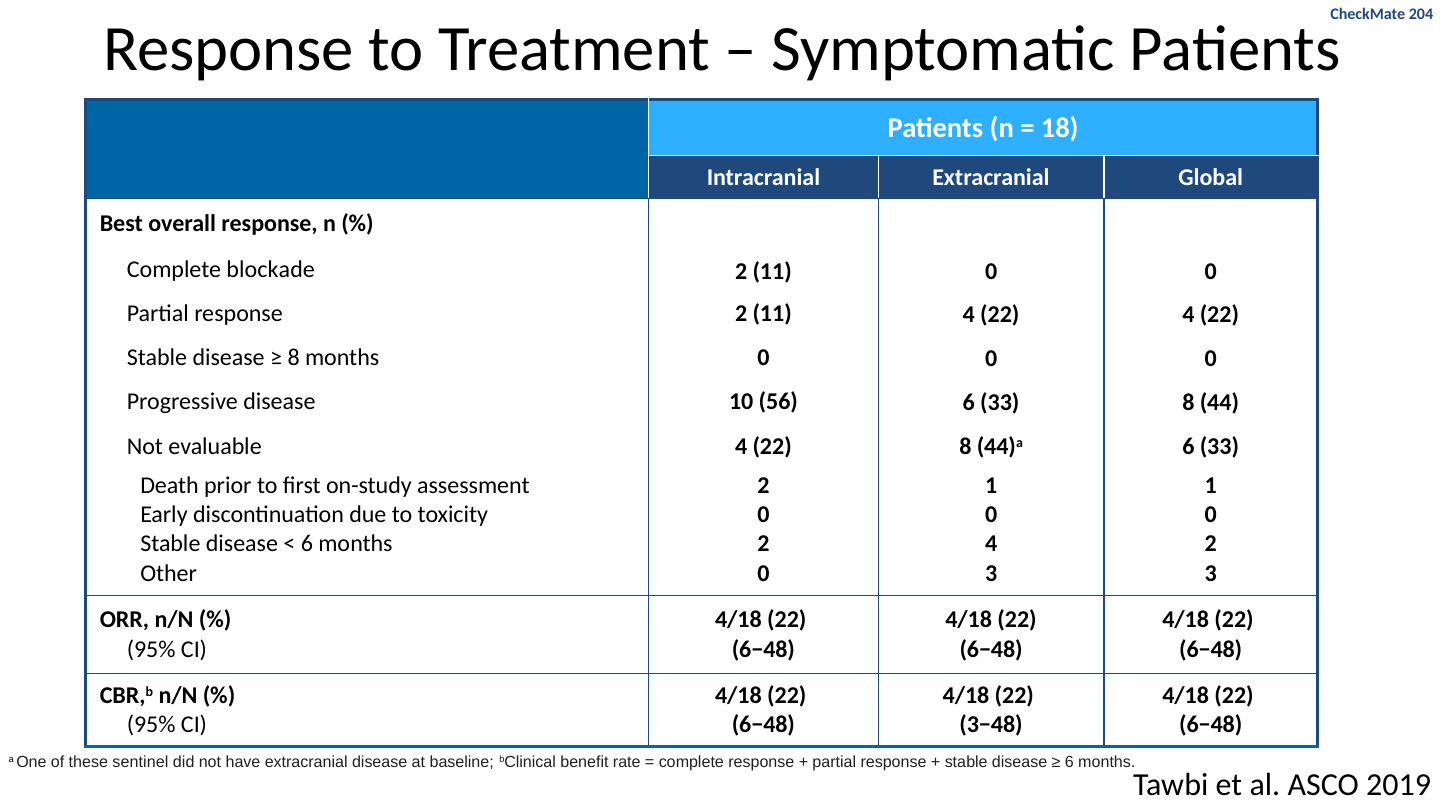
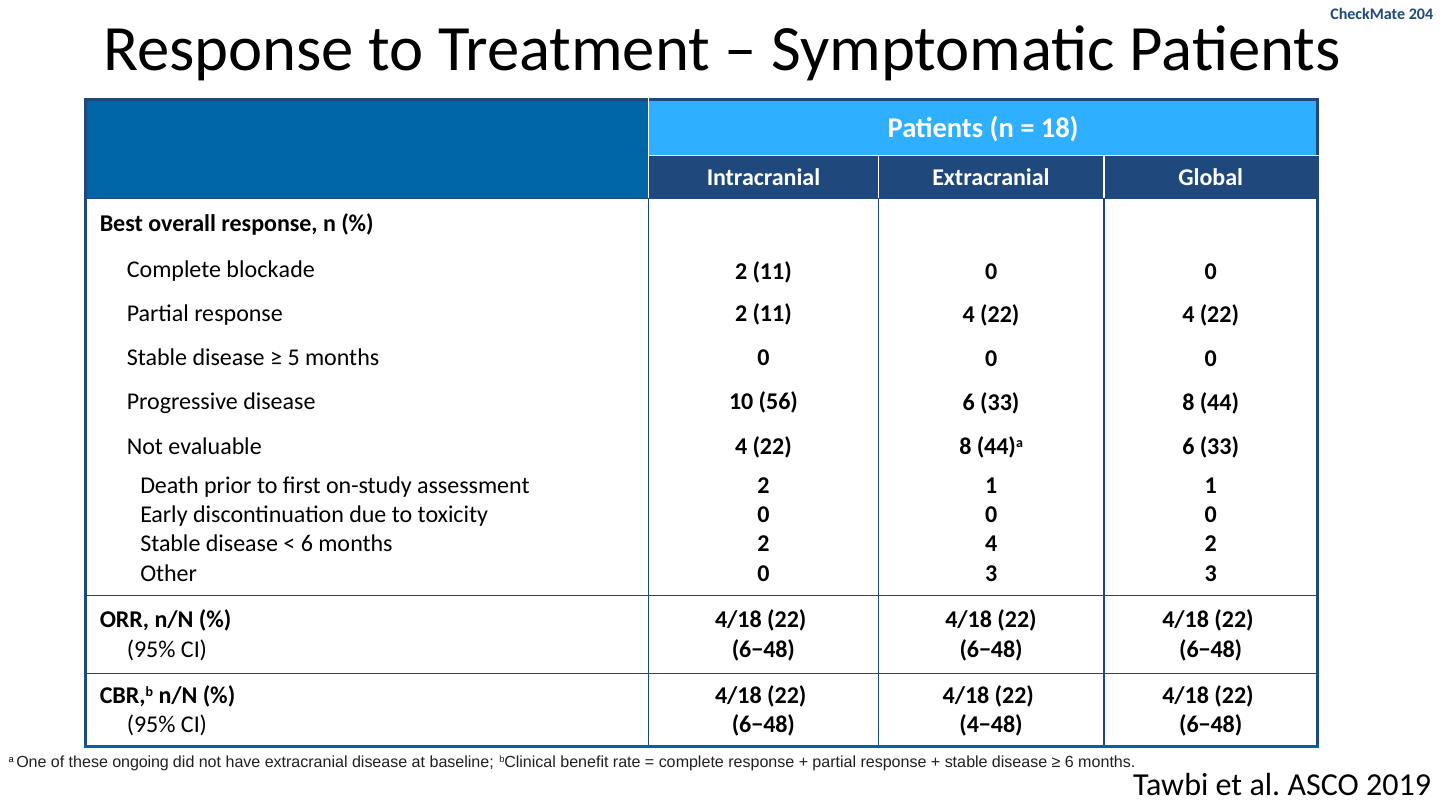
8 at (294, 358): 8 -> 5
3−48: 3−48 -> 4−48
sentinel: sentinel -> ongoing
